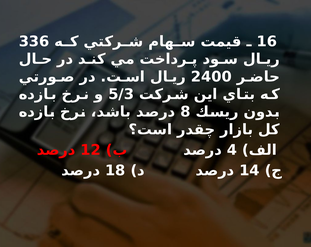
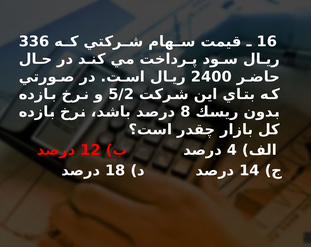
5/3: 5/3 -> 5/2
